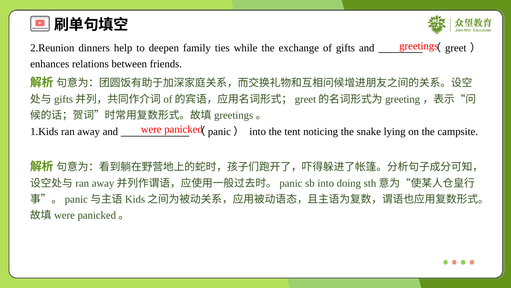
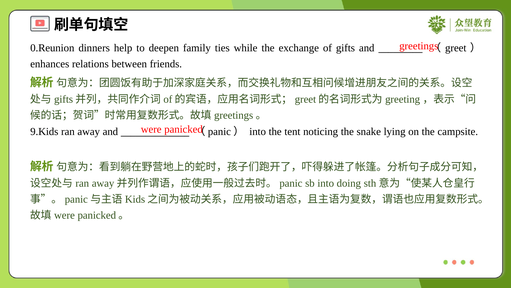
2.Reunion: 2.Reunion -> 0.Reunion
1.Kids: 1.Kids -> 9.Kids
